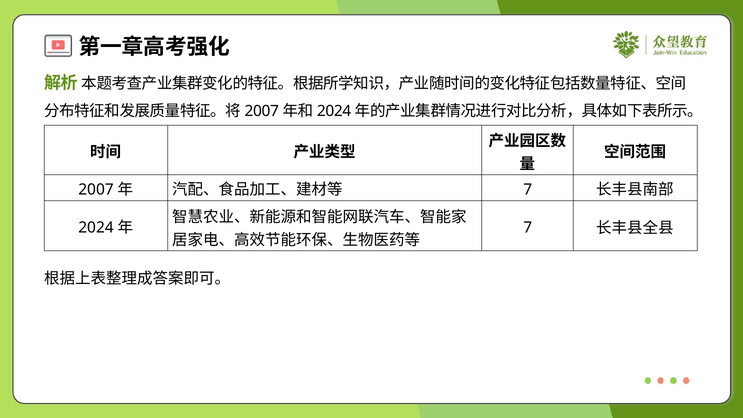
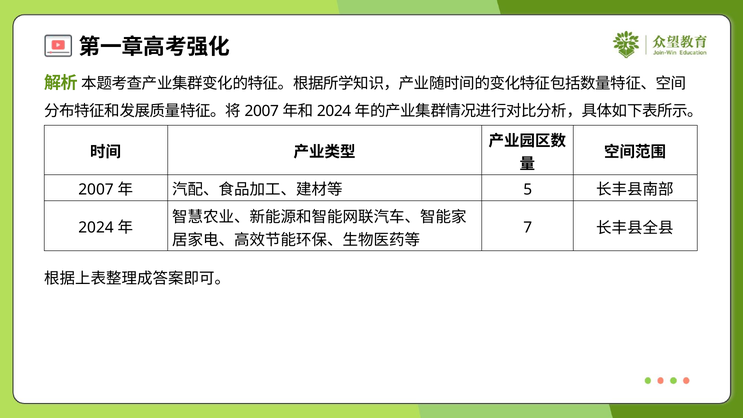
7 at (528, 190): 7 -> 5
